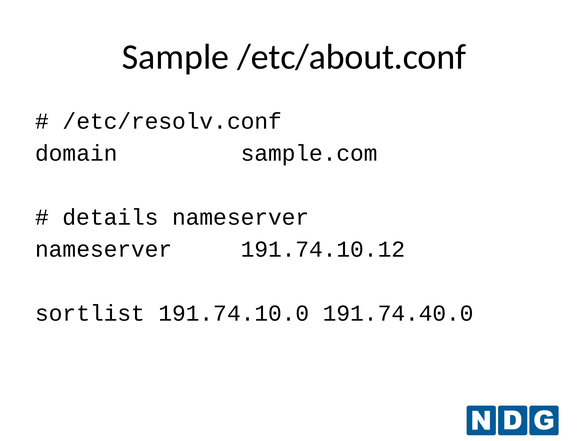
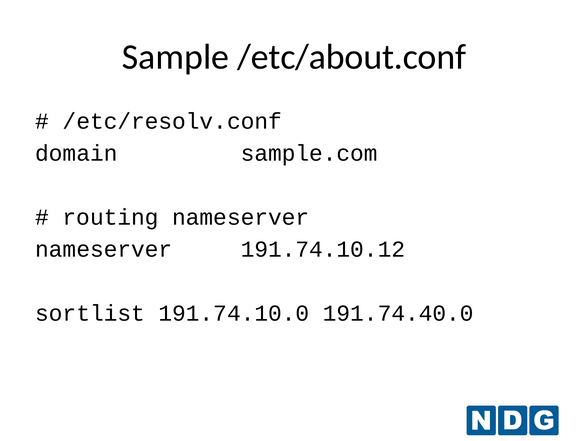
details: details -> routing
